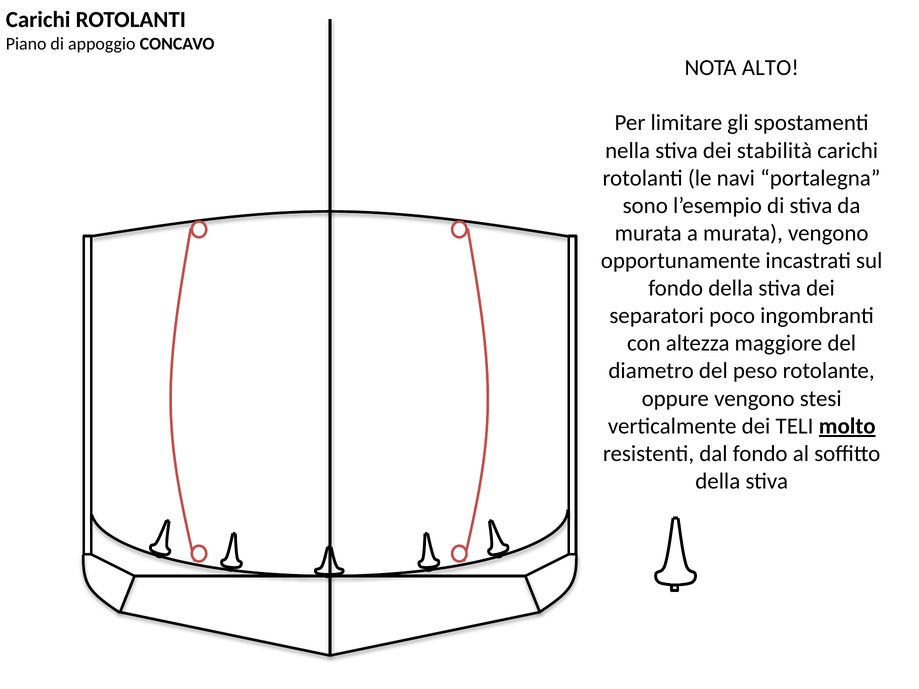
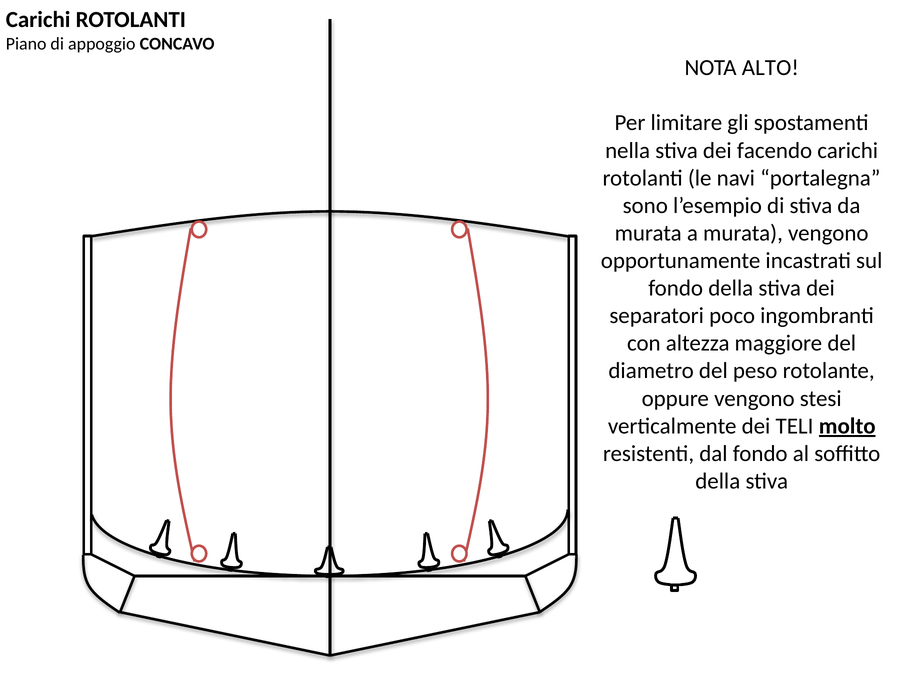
stabilità: stabilità -> facendo
